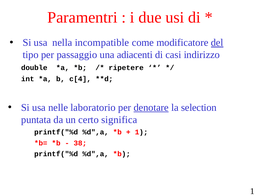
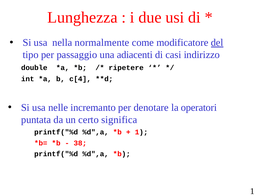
Paramentri: Paramentri -> Lunghezza
incompatible: incompatible -> normalmente
laboratorio: laboratorio -> incremanto
denotare underline: present -> none
selection: selection -> operatori
